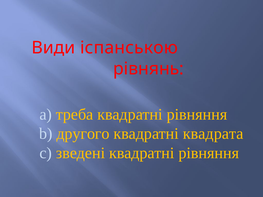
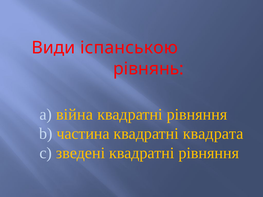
треба: треба -> війна
другого: другого -> частина
